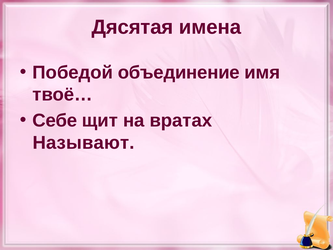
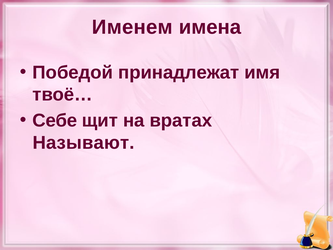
Дясятая: Дясятая -> Именем
объединение: объединение -> принадлежат
